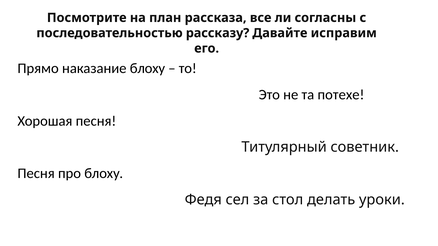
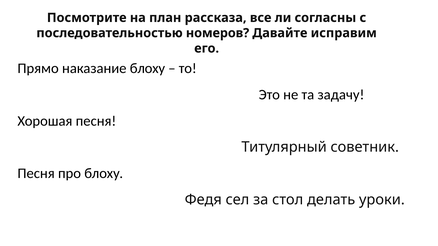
рассказу: рассказу -> номеров
потехе: потехе -> задачу
